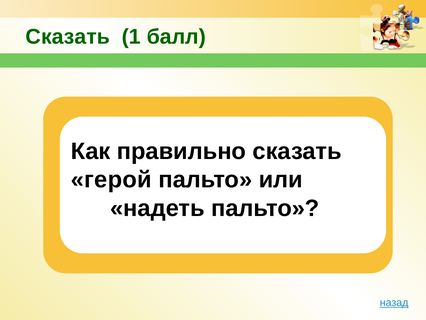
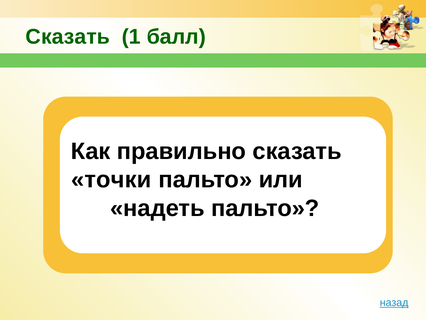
герой: герой -> точки
